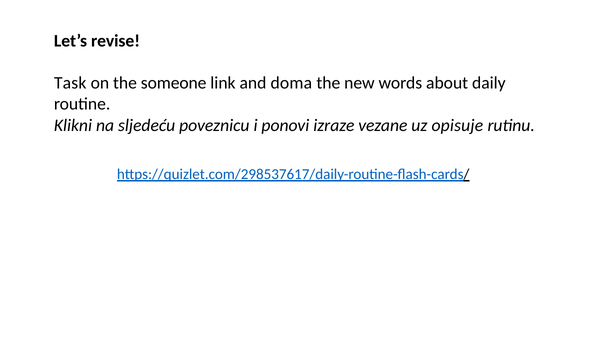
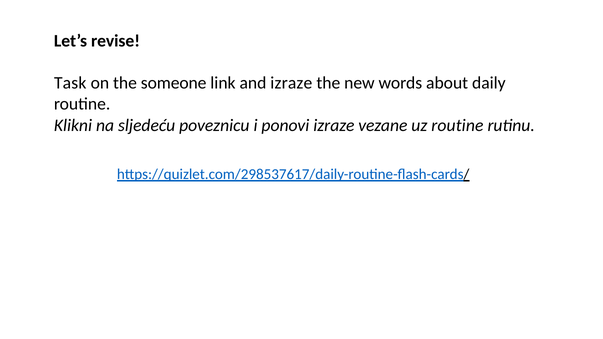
and doma: doma -> izraze
uz opisuje: opisuje -> routine
